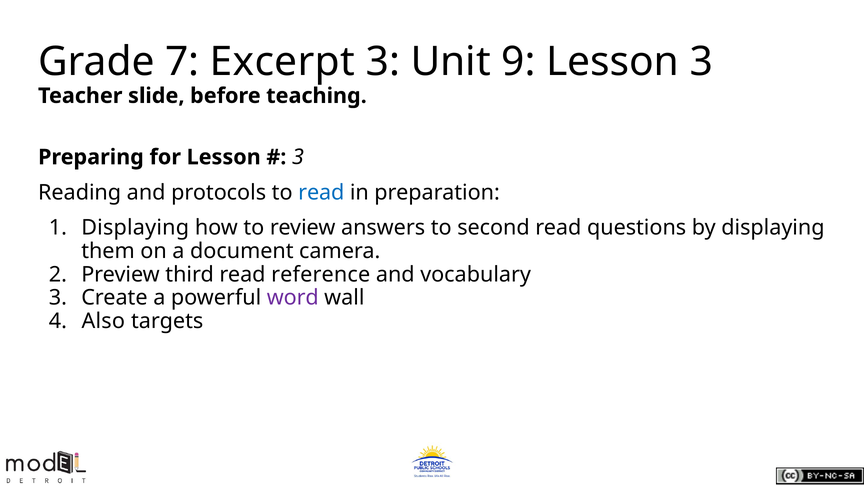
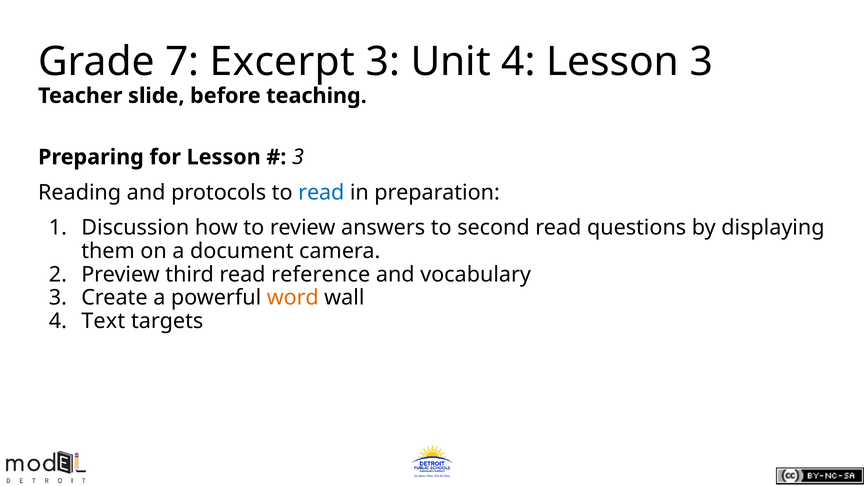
Unit 9: 9 -> 4
Displaying at (135, 228): Displaying -> Discussion
word colour: purple -> orange
Also: Also -> Text
